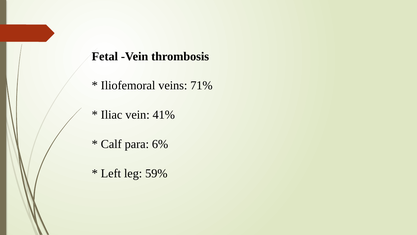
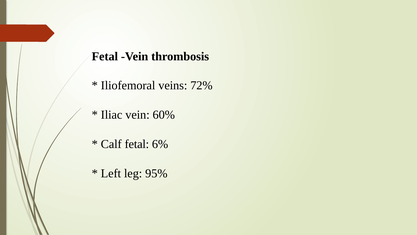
71%: 71% -> 72%
41%: 41% -> 60%
Calf para: para -> fetal
59%: 59% -> 95%
